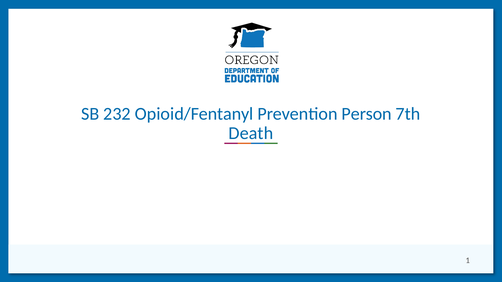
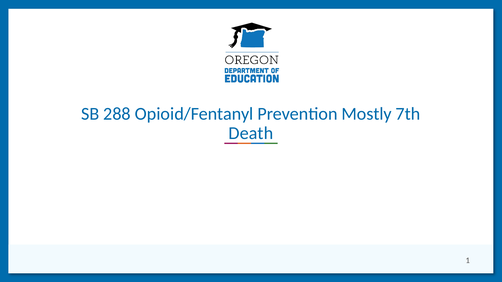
232: 232 -> 288
Person: Person -> Mostly
